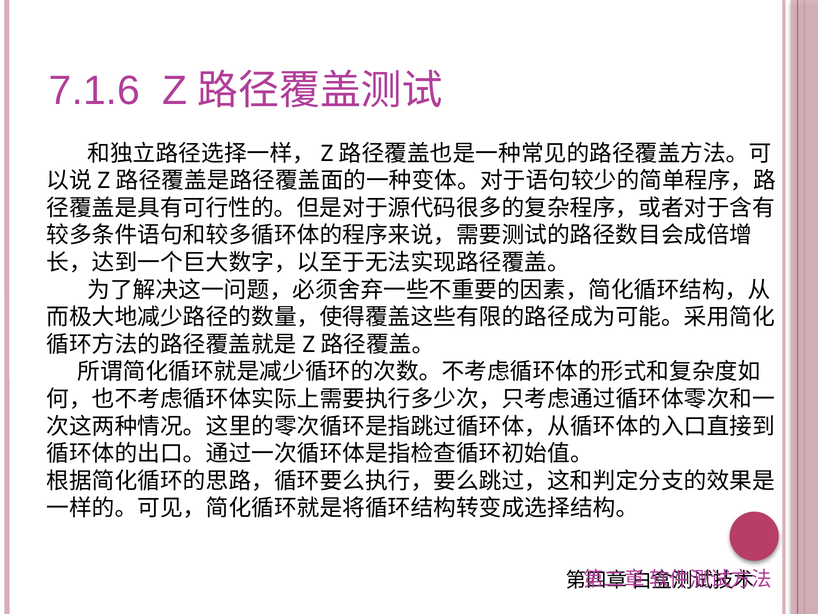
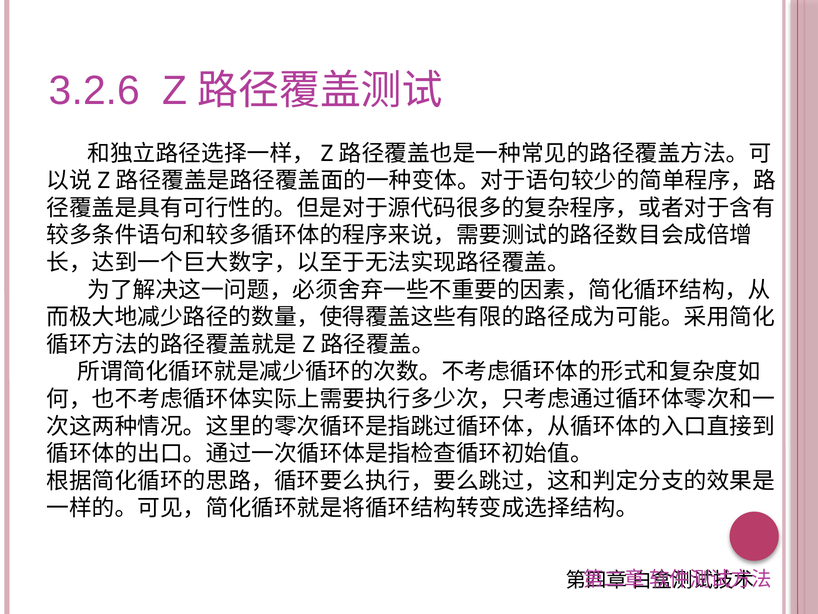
7.1.6: 7.1.6 -> 3.2.6
